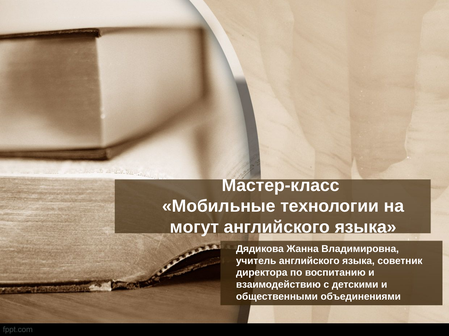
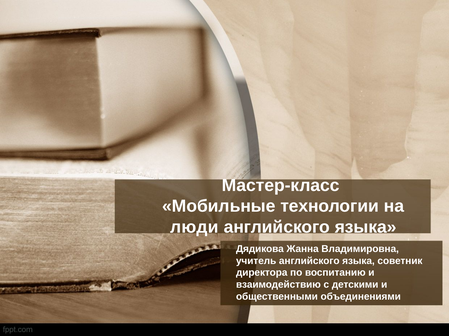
могут: могут -> люди
